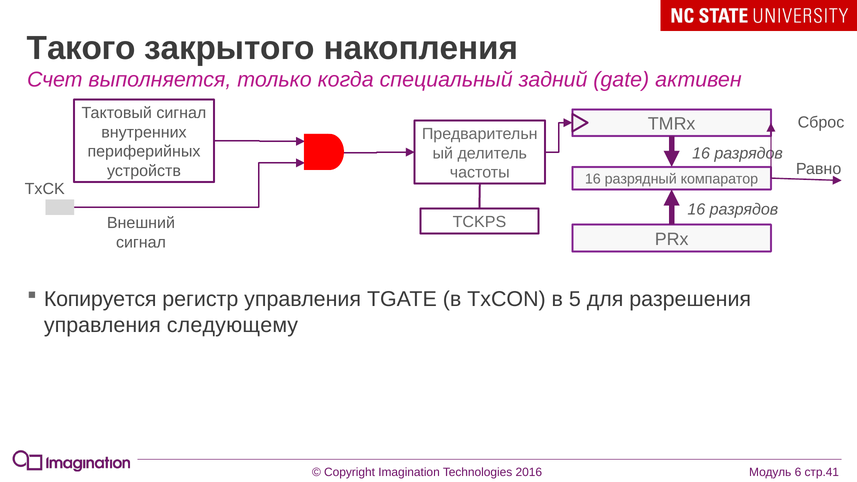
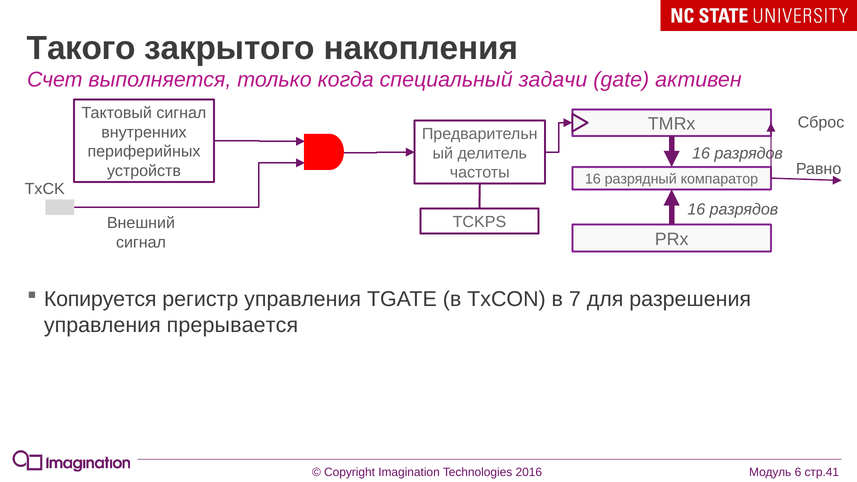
задний: задний -> задачи
5: 5 -> 7
следующему: следующему -> прерывается
